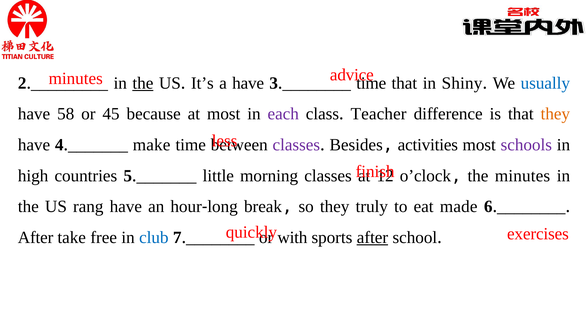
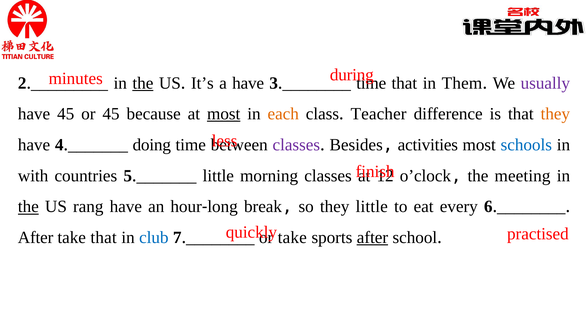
advice: advice -> during
Shiny: Shiny -> Them
usually colour: blue -> purple
have 58: 58 -> 45
most at (224, 114) underline: none -> present
each colour: purple -> orange
make: make -> doing
schools colour: purple -> blue
high: high -> with
the minutes: minutes -> meeting
the at (28, 207) underline: none -> present
they truly: truly -> little
made: made -> every
exercises: exercises -> practised
take free: free -> that
with at (292, 237): with -> take
